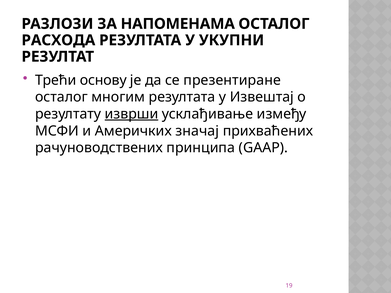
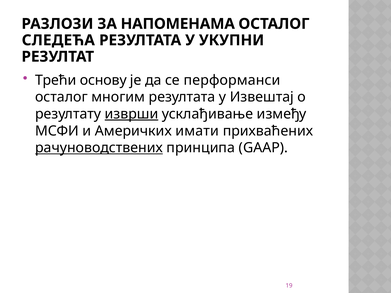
РАСХОДА: РАСХОДА -> СЛЕДЕЋА
презентиране: презентиране -> перформанси
значај: значај -> имати
рачуноводствених underline: none -> present
